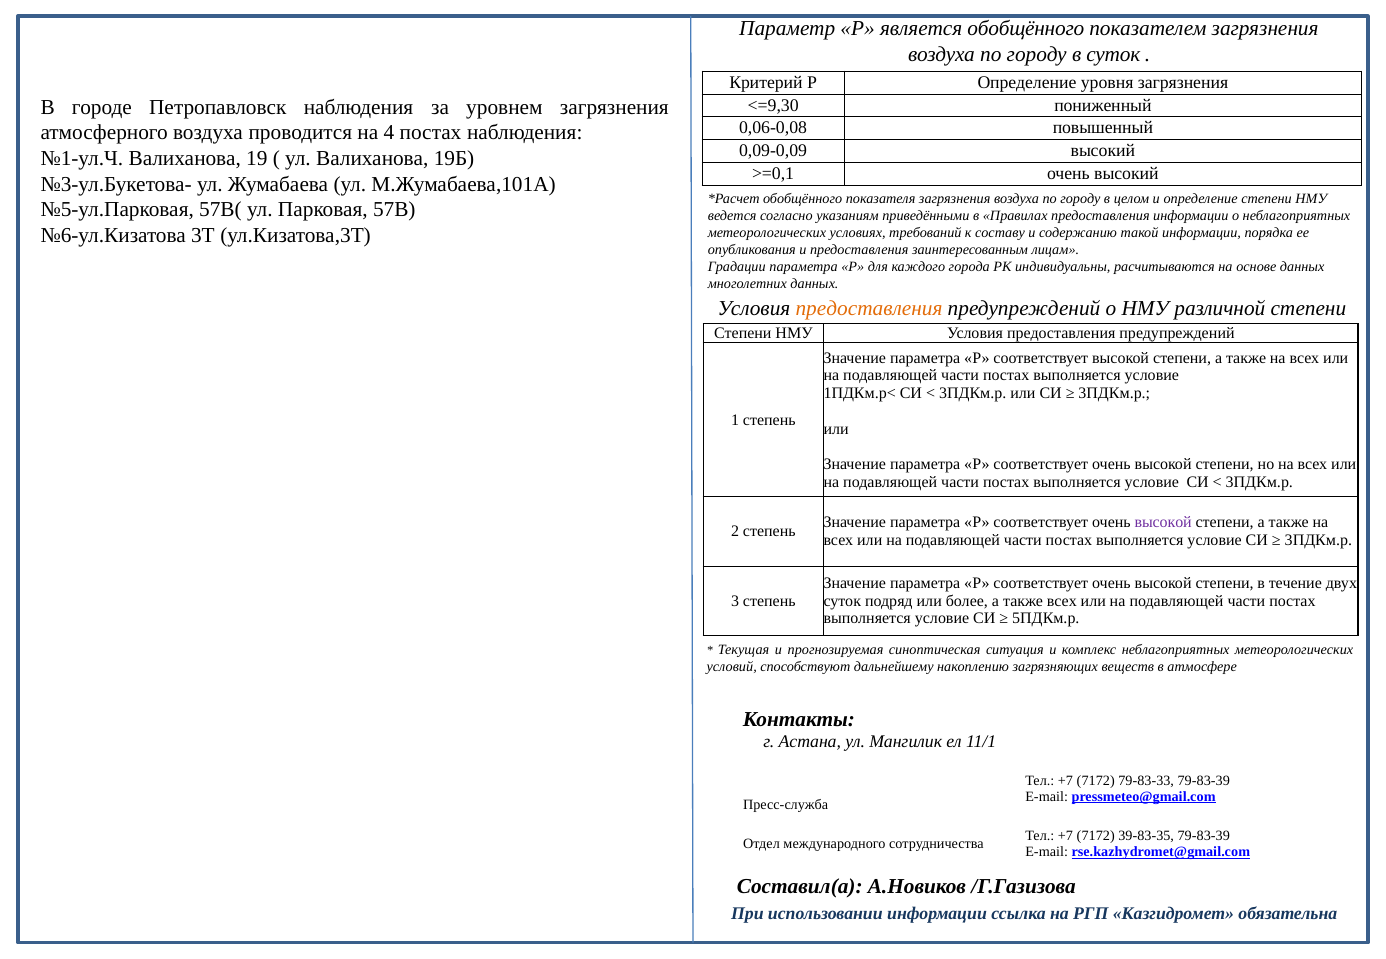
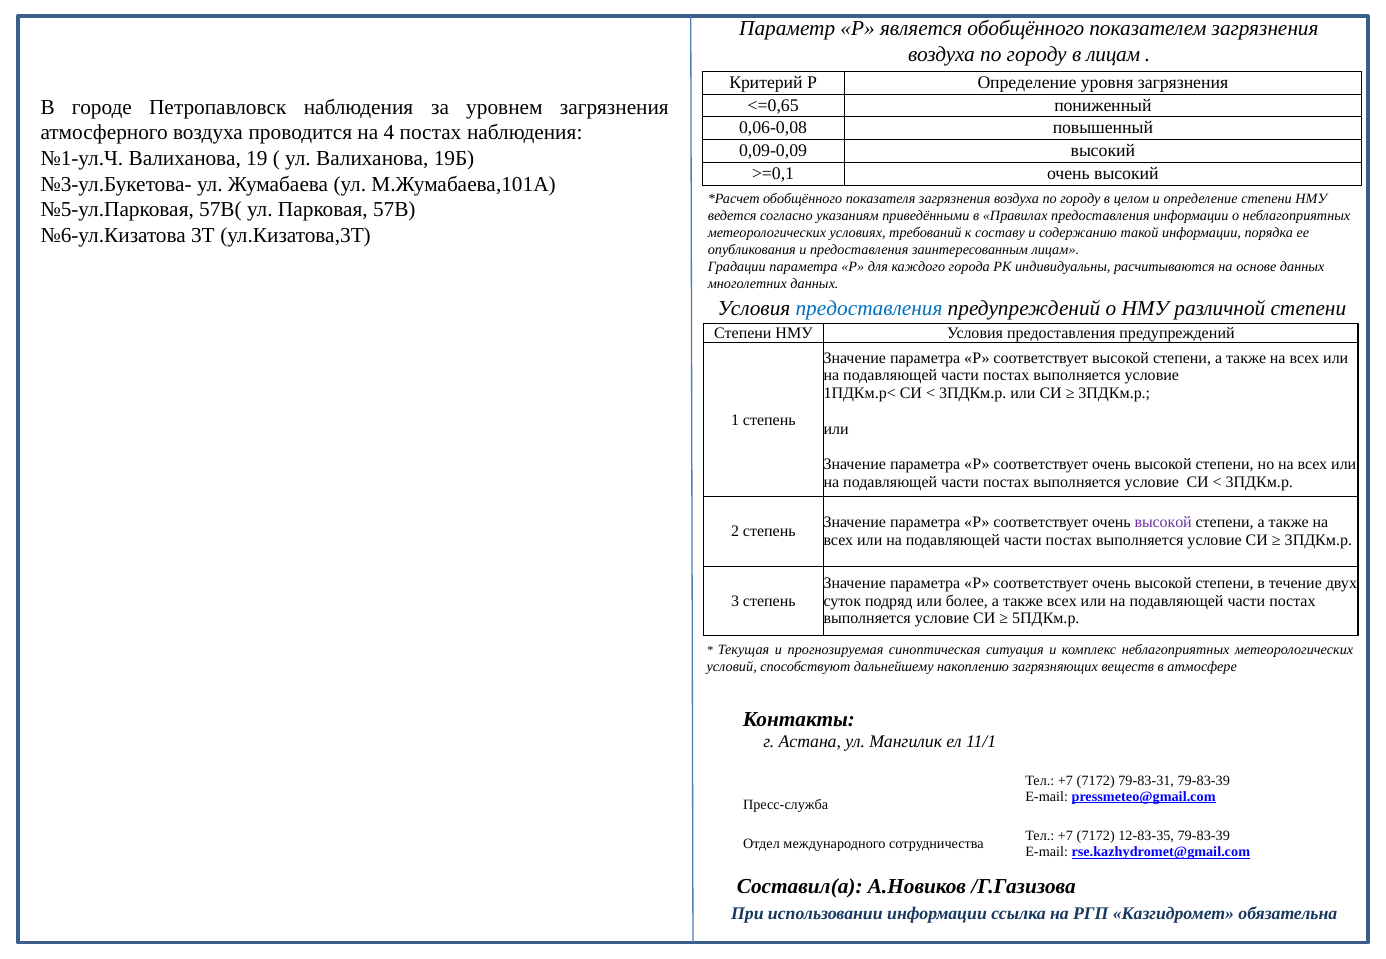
в суток: суток -> лицам
<=9,30: <=9,30 -> <=0,65
предоставления at (869, 309) colour: orange -> blue
79-83-33: 79-83-33 -> 79-83-31
39-83-35: 39-83-35 -> 12-83-35
